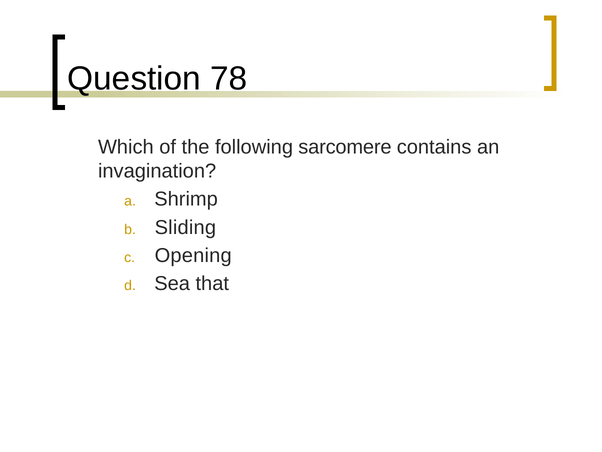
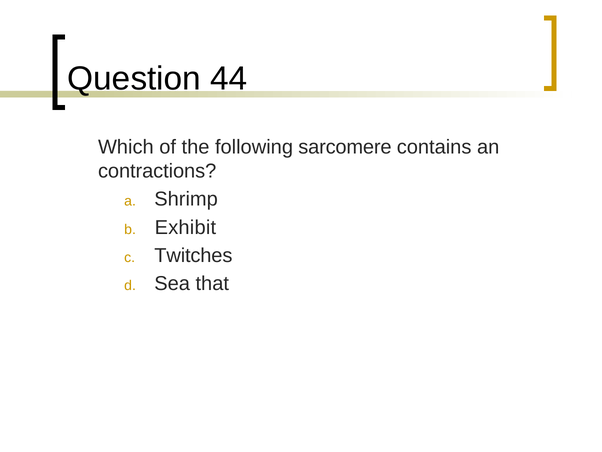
78: 78 -> 44
invagination: invagination -> contractions
Sliding: Sliding -> Exhibit
Opening: Opening -> Twitches
